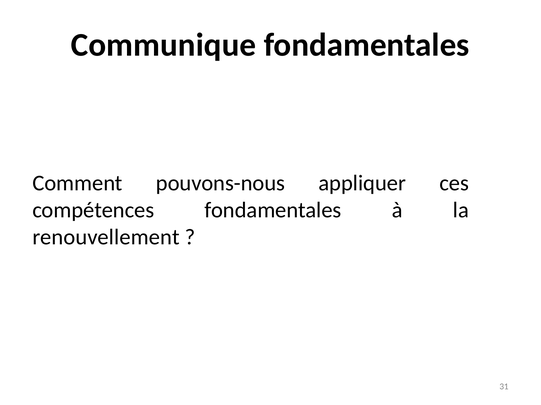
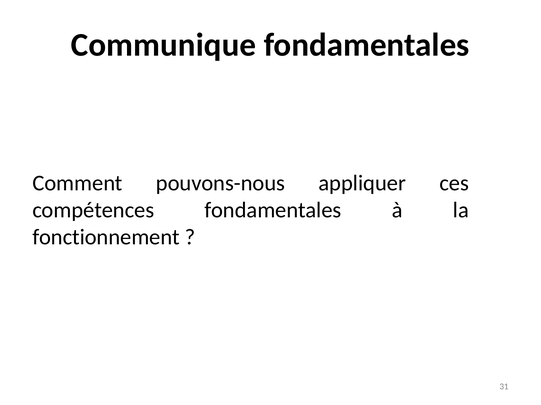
renouvellement: renouvellement -> fonctionnement
